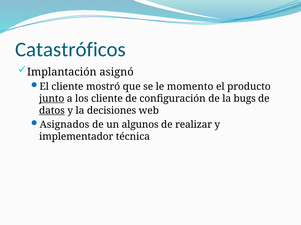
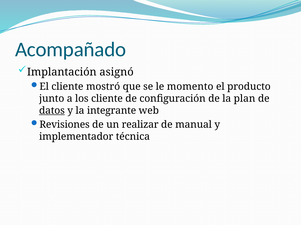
Catastróficos: Catastróficos -> Acompañado
junto underline: present -> none
bugs: bugs -> plan
decisiones: decisiones -> integrante
Asignados: Asignados -> Revisiones
algunos: algunos -> realizar
realizar: realizar -> manual
